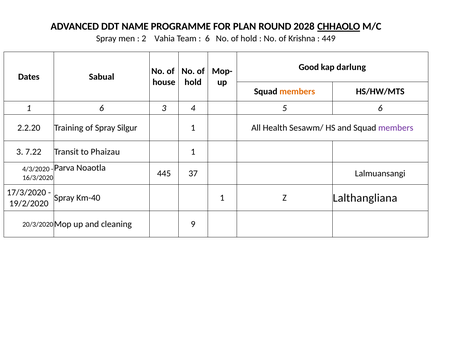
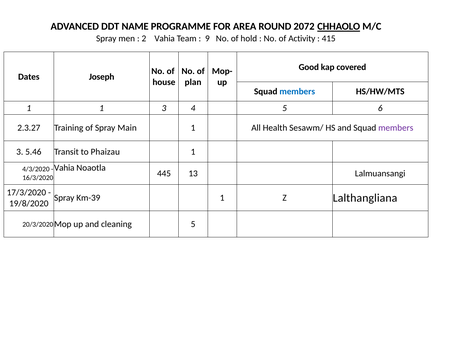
PLAN: PLAN -> AREA
2028: 2028 -> 2072
6 at (207, 38): 6 -> 9
Krishna: Krishna -> Activity
449: 449 -> 415
darlung: darlung -> covered
Sabual: Sabual -> Joseph
hold at (193, 82): hold -> plan
members at (297, 92) colour: orange -> blue
1 6: 6 -> 1
2.2.20: 2.2.20 -> 2.3.27
Silgur: Silgur -> Main
7.22: 7.22 -> 5.46
Parva at (64, 168): Parva -> Vahia
37: 37 -> 13
Km-40: Km-40 -> Km-39
19/2/2020: 19/2/2020 -> 19/8/2020
cleaning 9: 9 -> 5
